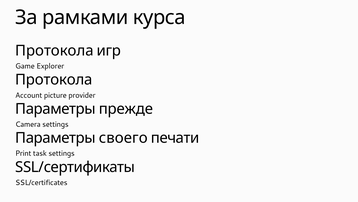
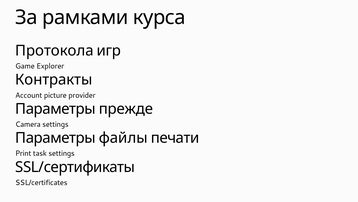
Протокола at (54, 80): Протокола -> Контракты
своего: своего -> файлы
